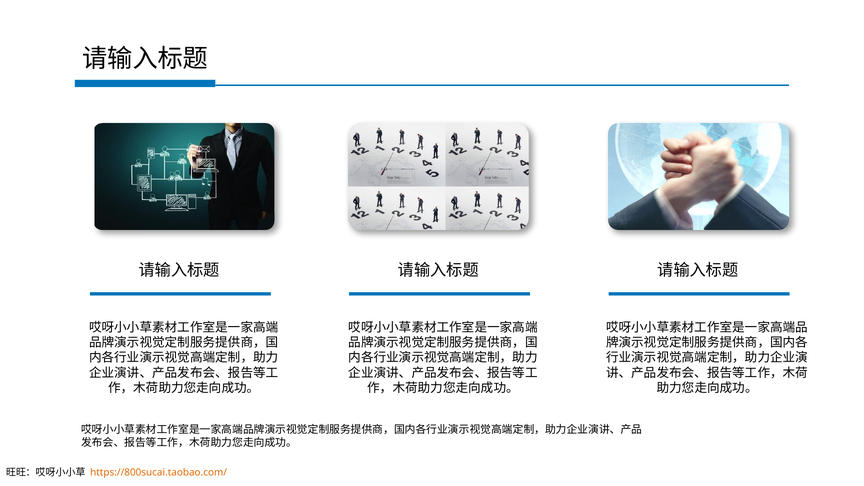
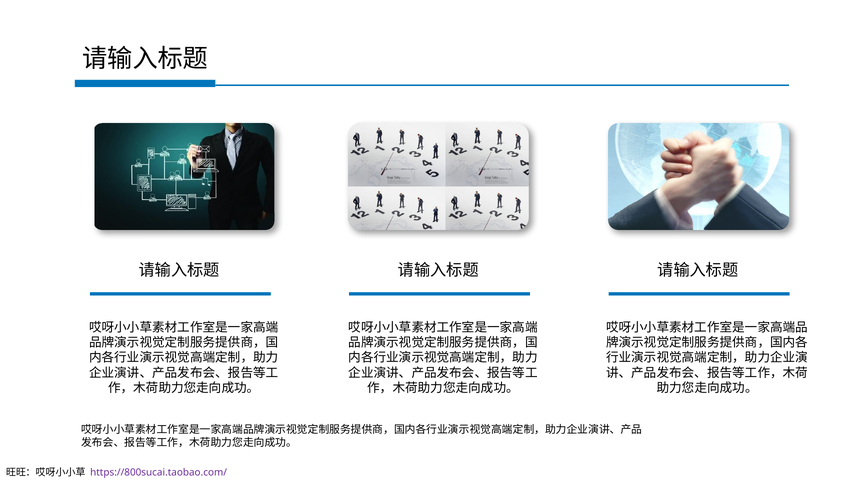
https://800sucai.taobao.com/ colour: orange -> purple
